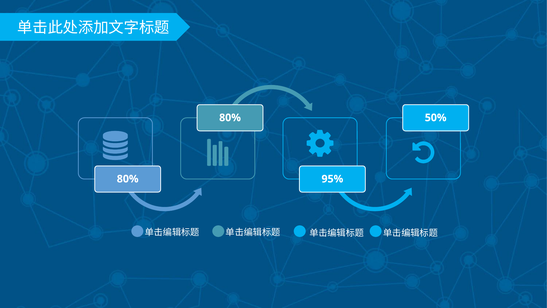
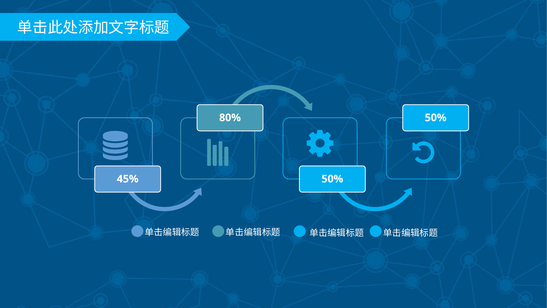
80% at (128, 179): 80% -> 45%
95% at (332, 179): 95% -> 50%
